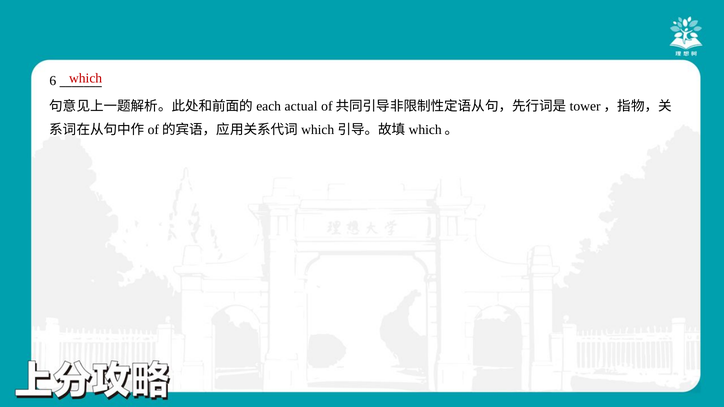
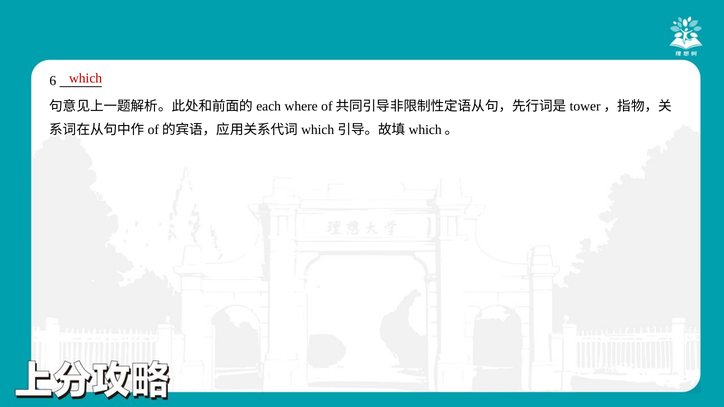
actual: actual -> where
